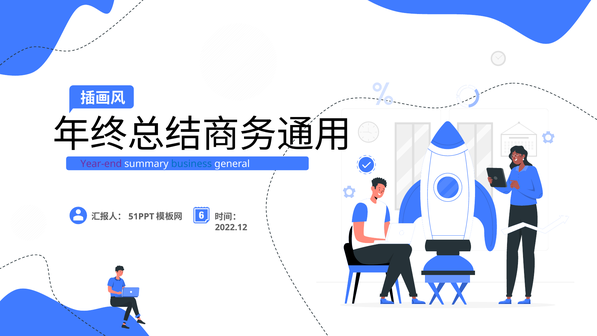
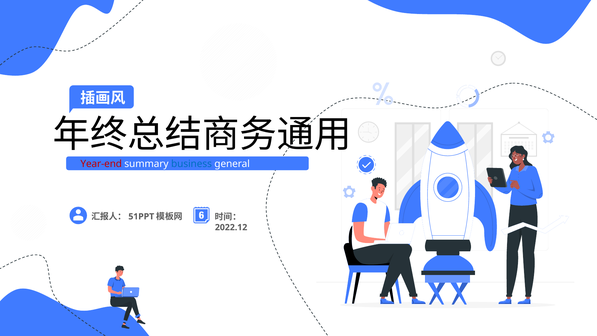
Year-end colour: purple -> red
